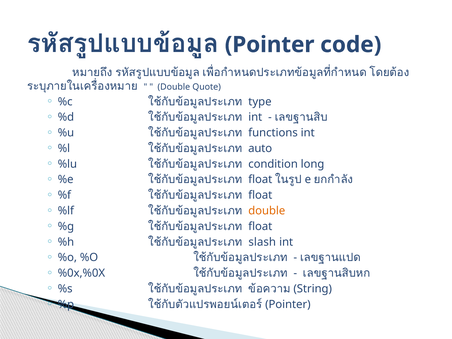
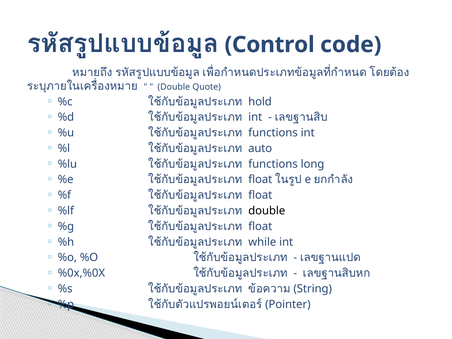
Pointer at (270, 45): Pointer -> Control
type: type -> hold
condition at (273, 164): condition -> functions
double at (267, 211) colour: orange -> black
slash: slash -> while
